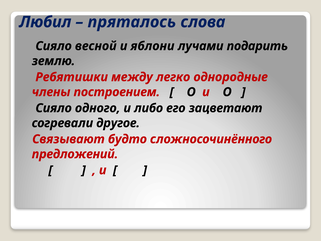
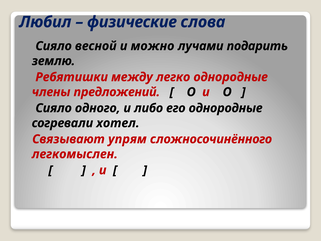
пряталось: пряталось -> физические
яблони: яблони -> можно
построением: построением -> предложений
его зацветают: зацветают -> однородные
другое: другое -> хотел
будто: будто -> упрям
предложений: предложений -> легкомыслен
